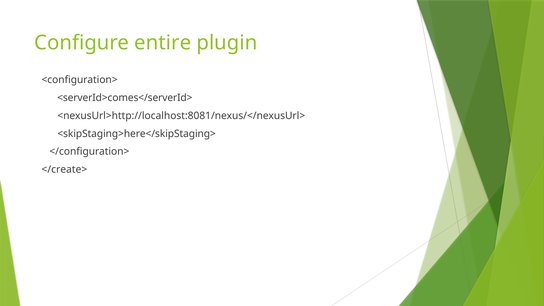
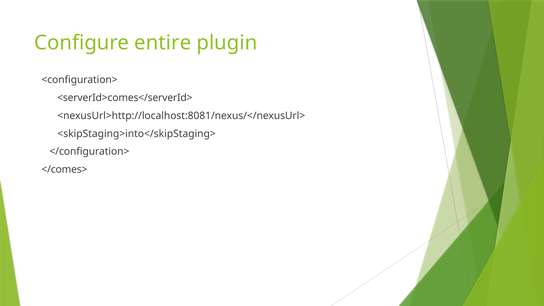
<skipStaging>here</skipStaging>: <skipStaging>here</skipStaging> -> <skipStaging>into</skipStaging>
</create>: </create> -> </comes>
